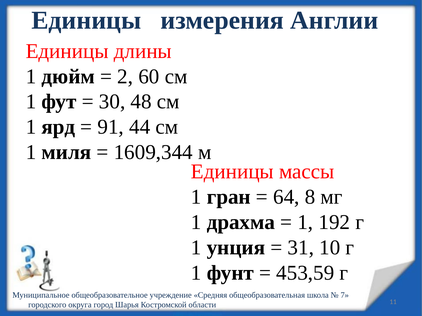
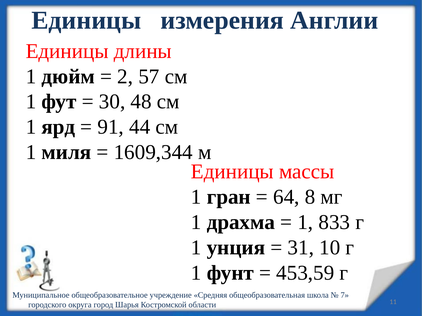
60: 60 -> 57
192: 192 -> 833
